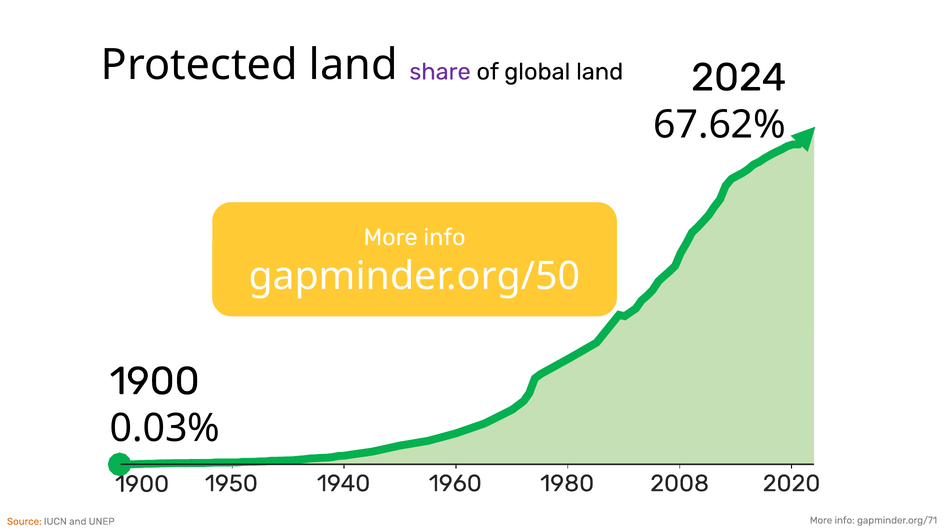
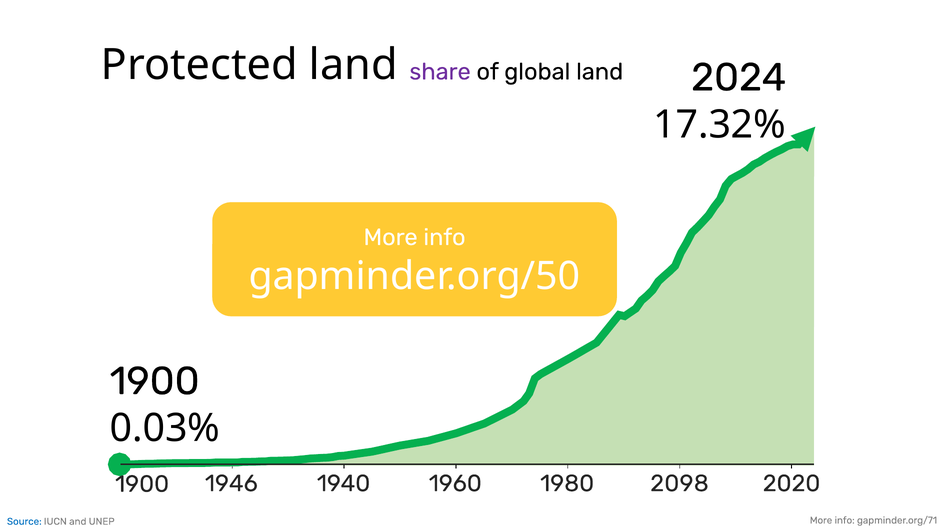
67.62%: 67.62% -> 17.32%
1950: 1950 -> 1946
2008: 2008 -> 2098
Source colour: orange -> blue
